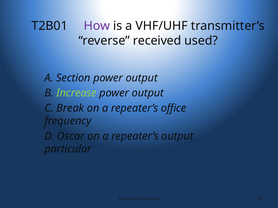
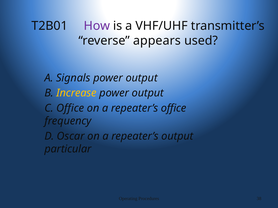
received: received -> appears
Section: Section -> Signals
Increase colour: light green -> yellow
C Break: Break -> Office
